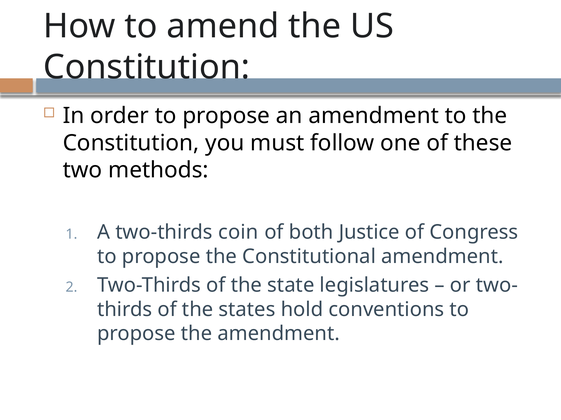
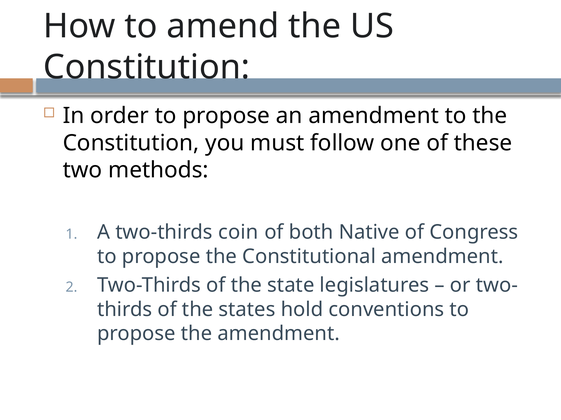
Justice: Justice -> Native
